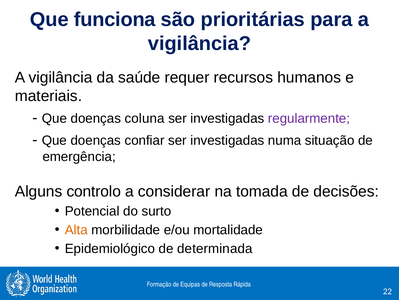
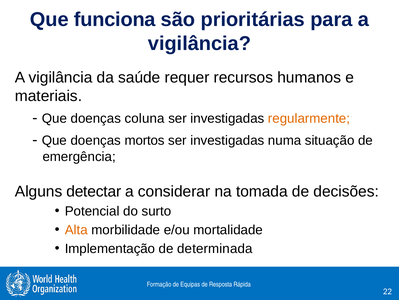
regularmente colour: purple -> orange
confiar: confiar -> mortos
controlo: controlo -> detectar
Epidemiológico: Epidemiológico -> Implementação
